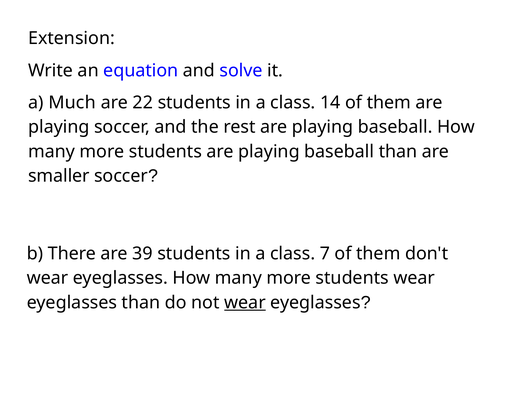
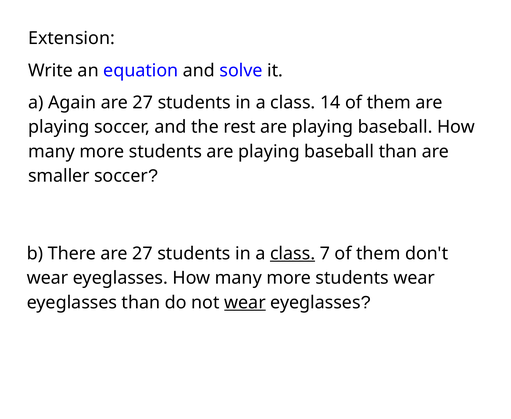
Much: Much -> Again
22 at (143, 103): 22 -> 27
There are 39: 39 -> 27
class at (293, 254) underline: none -> present
